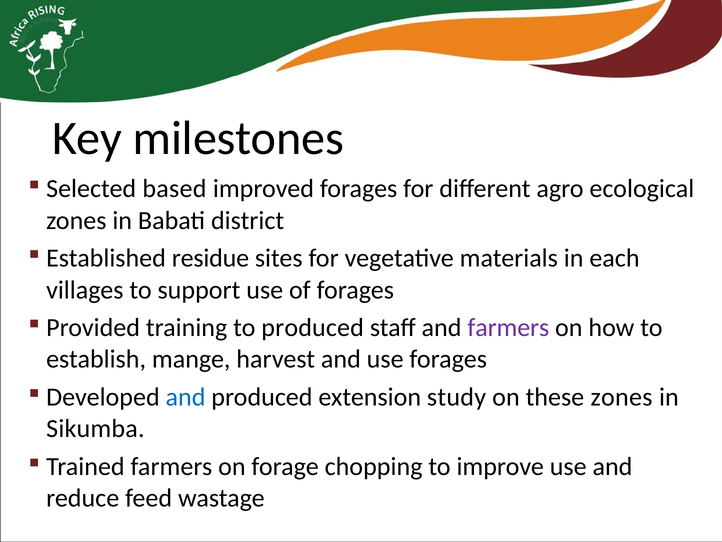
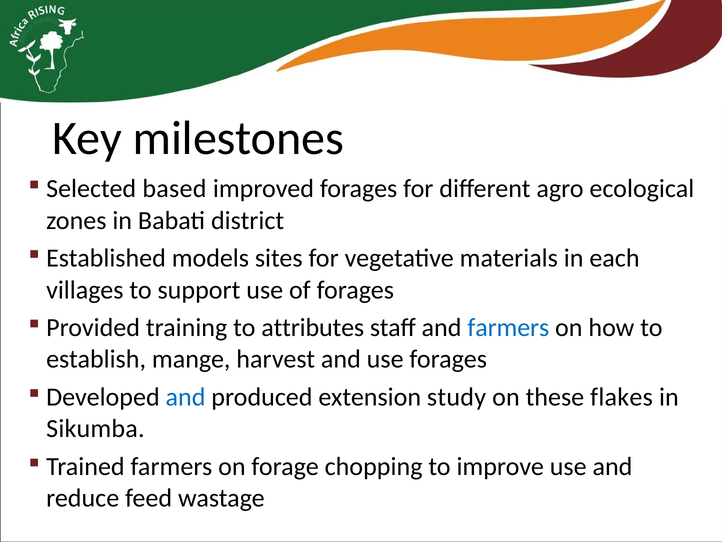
residue: residue -> models
to produced: produced -> attributes
farmers at (508, 327) colour: purple -> blue
these zones: zones -> flakes
